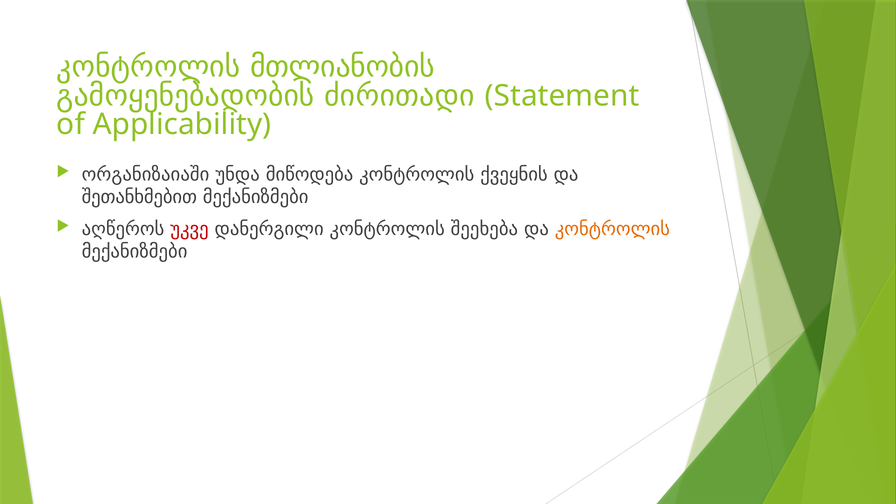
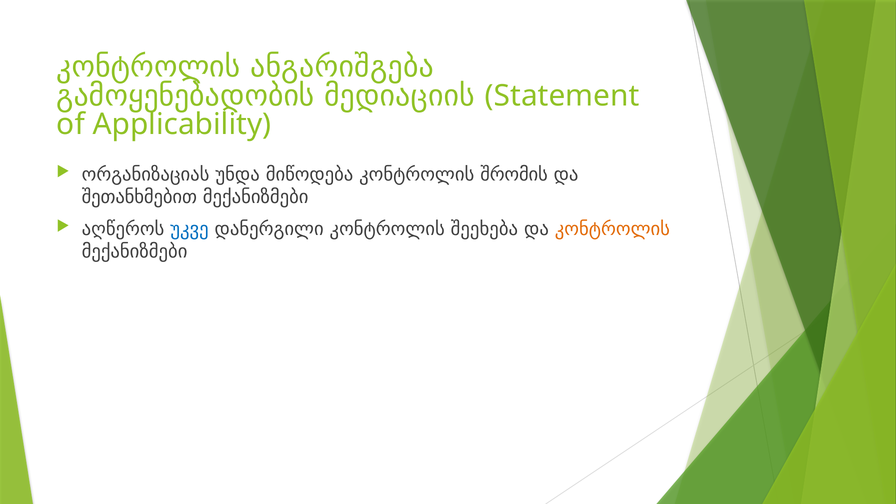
მთლიანობის: მთლიანობის -> ანგარიშგება
ძირითადი: ძირითადი -> მედიაციის
ორგანიზაიაში: ორგანიზაიაში -> ორგანიზაციას
ქვეყნის: ქვეყნის -> შრომის
უკვე colour: red -> blue
